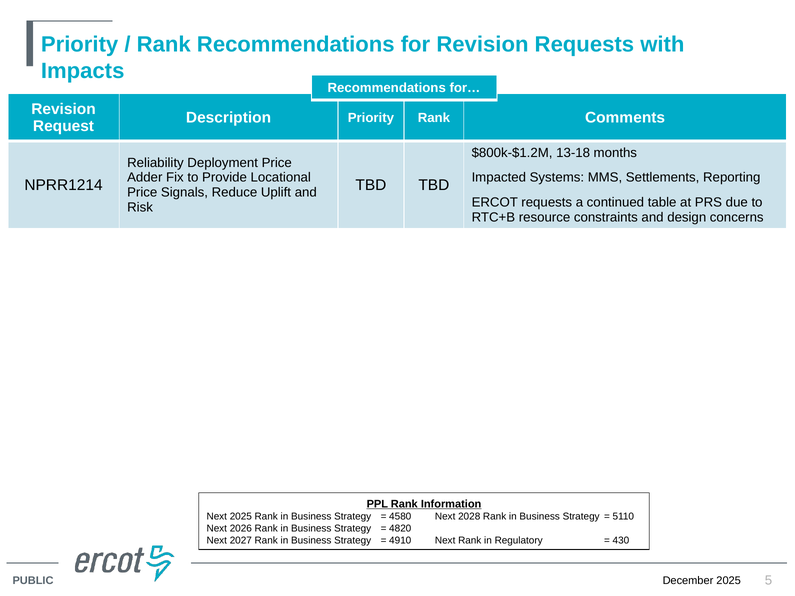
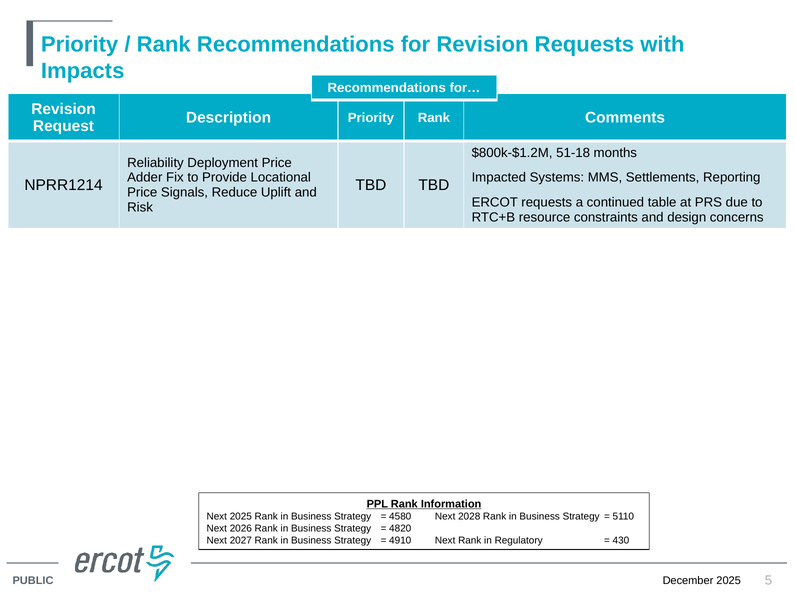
13-18: 13-18 -> 51-18
